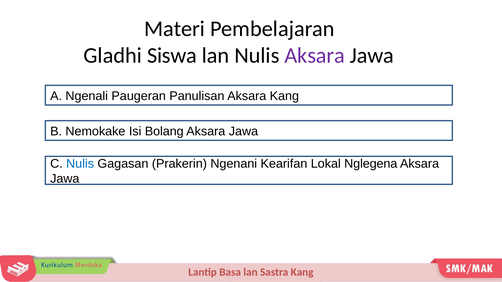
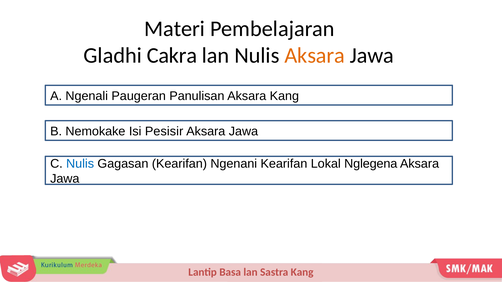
Siswa: Siswa -> Cakra
Aksara at (315, 56) colour: purple -> orange
Bolang: Bolang -> Pesisir
Gagasan Prakerin: Prakerin -> Kearifan
